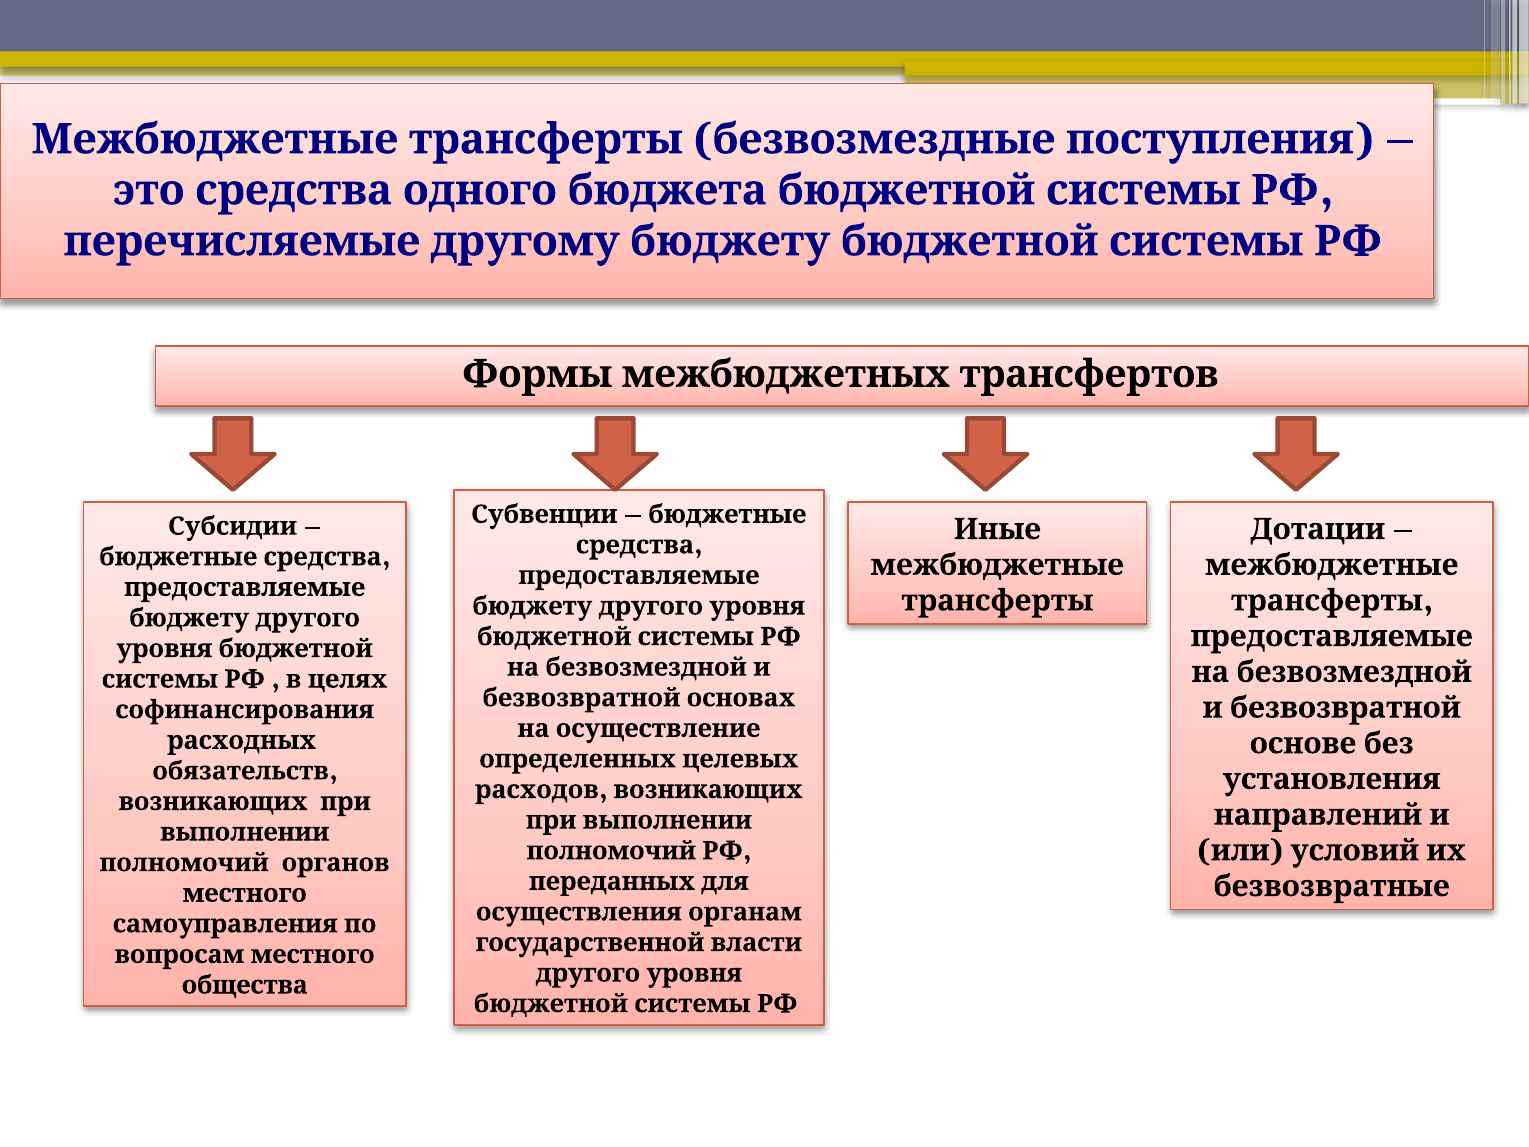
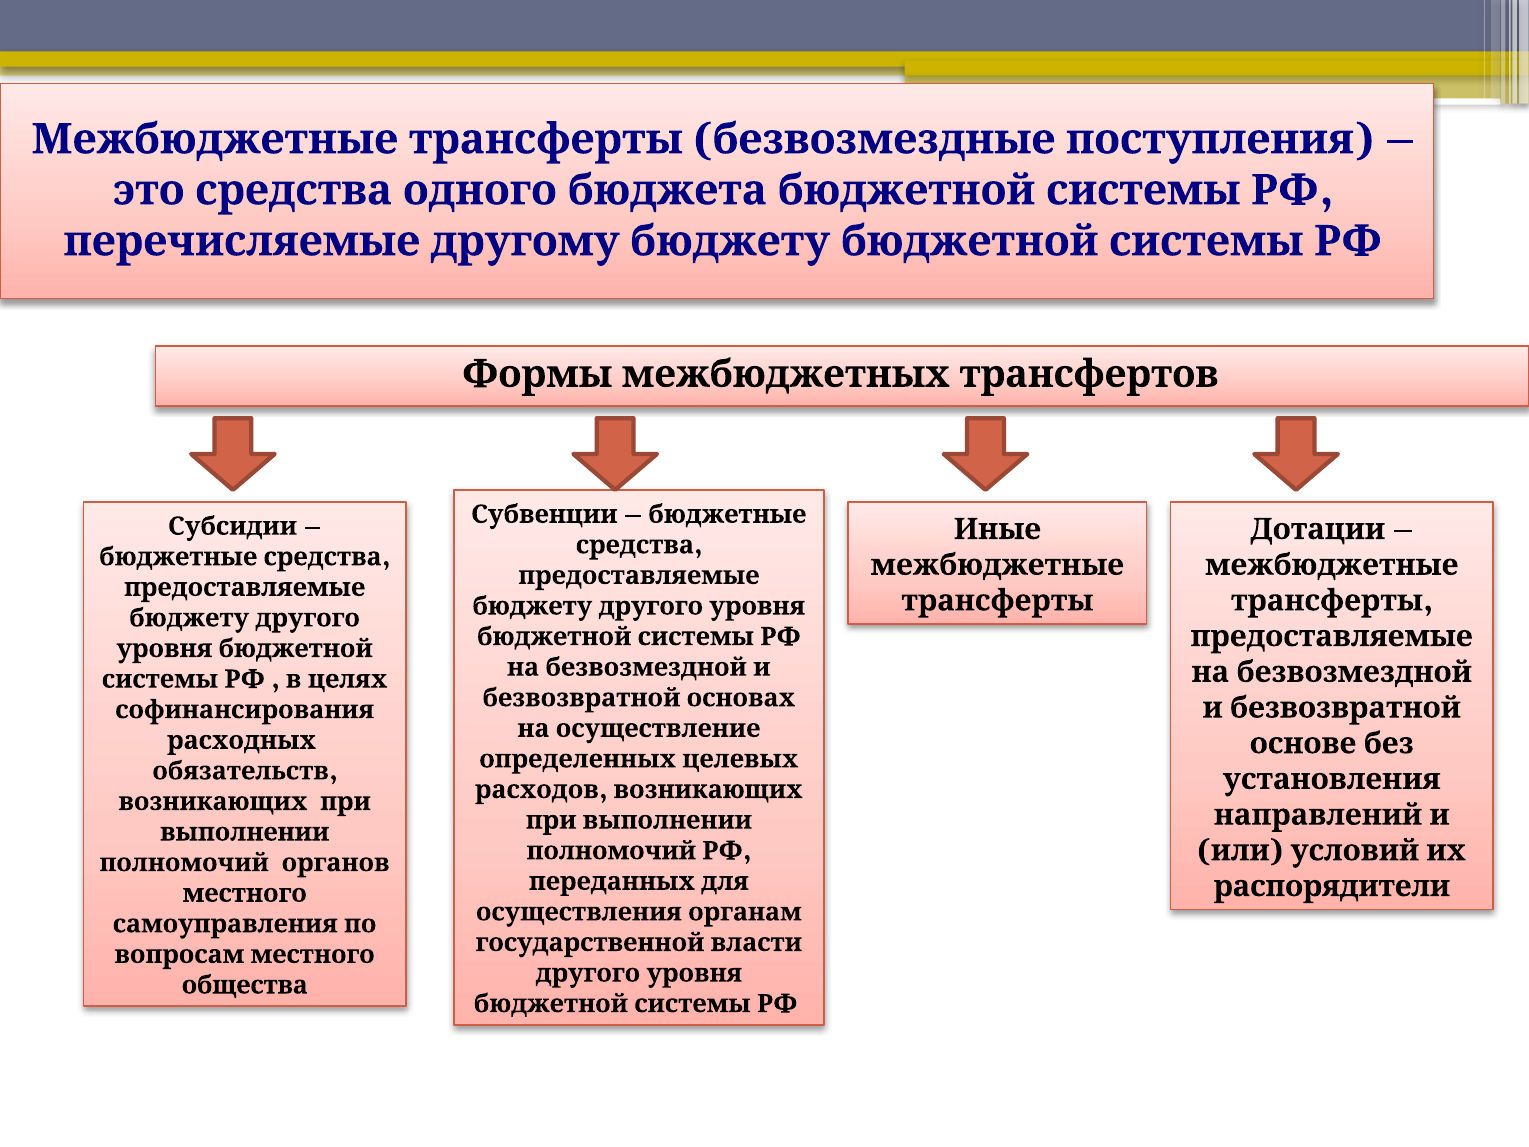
безвозвратные: безвозвратные -> распорядители
